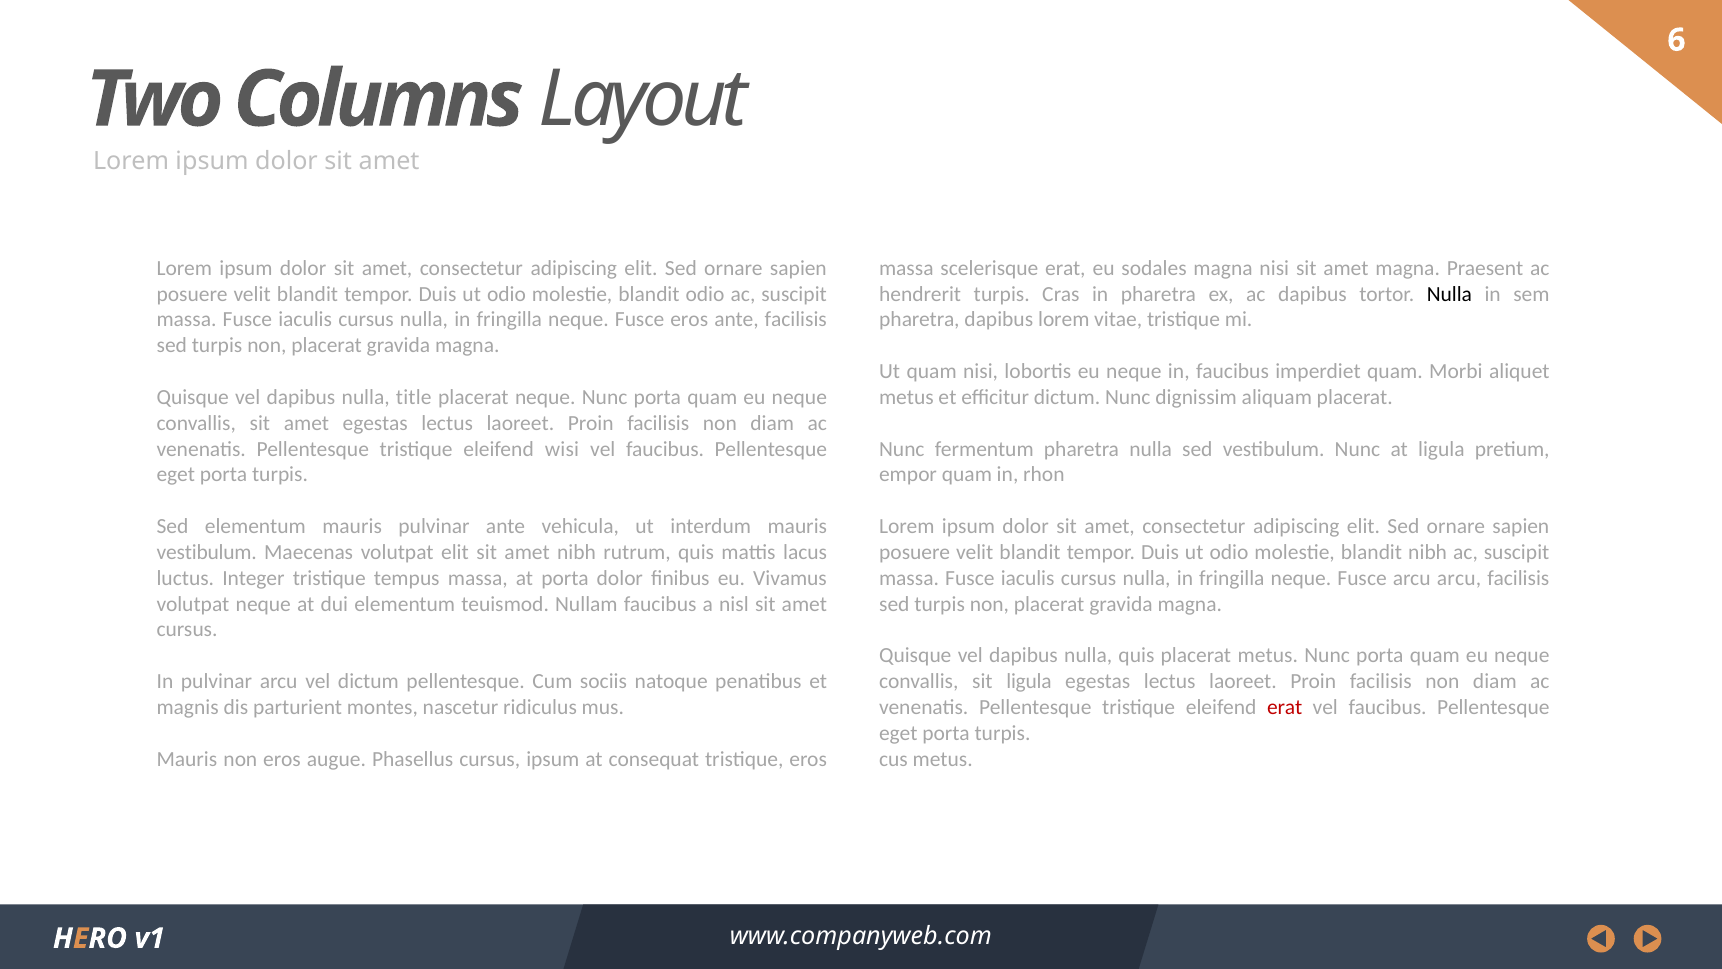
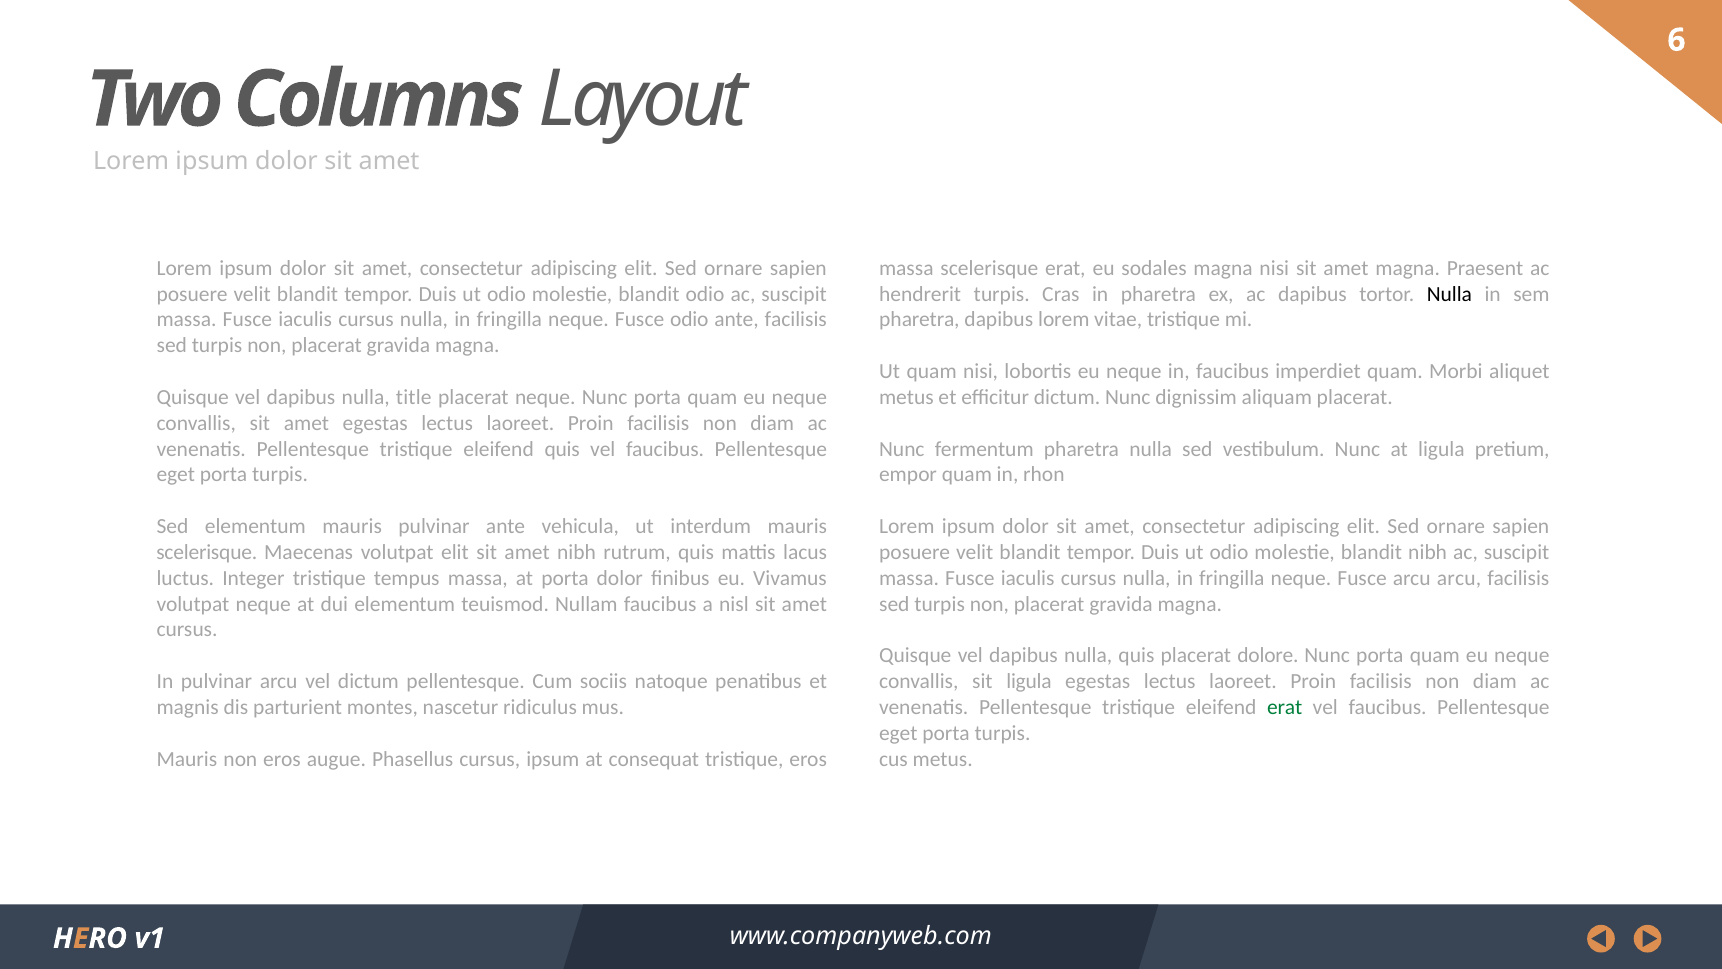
Fusce eros: eros -> odio
eleifend wisi: wisi -> quis
vestibulum at (207, 552): vestibulum -> scelerisque
placerat metus: metus -> dolore
erat at (1285, 707) colour: red -> green
